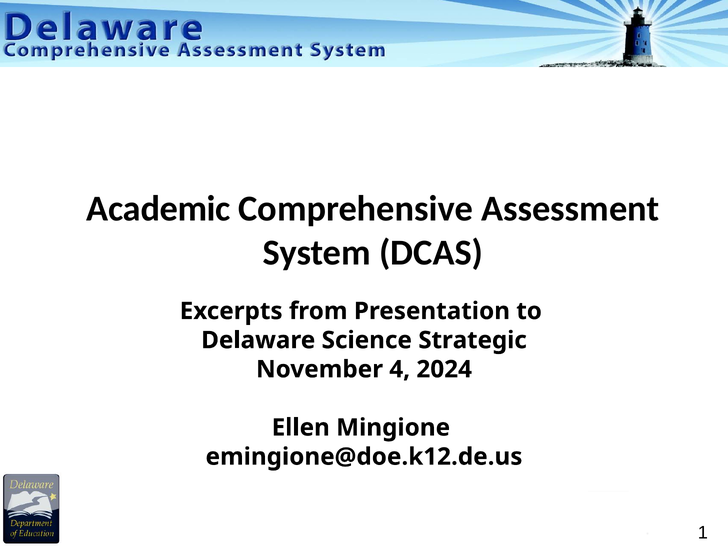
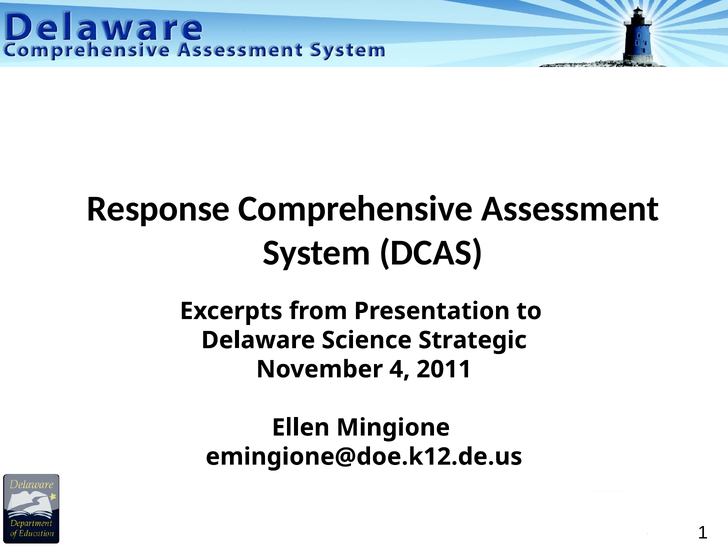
Academic: Academic -> Response
2024: 2024 -> 2011
